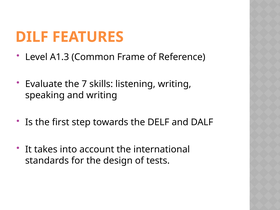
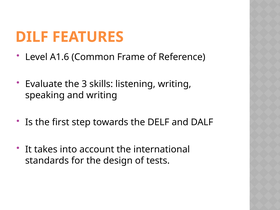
A1.3: A1.3 -> A1.6
7: 7 -> 3
